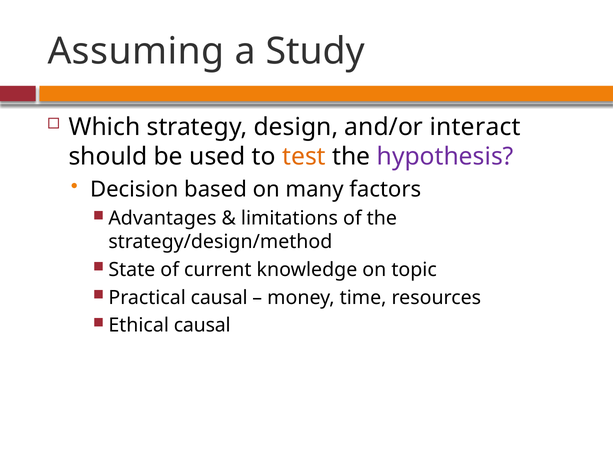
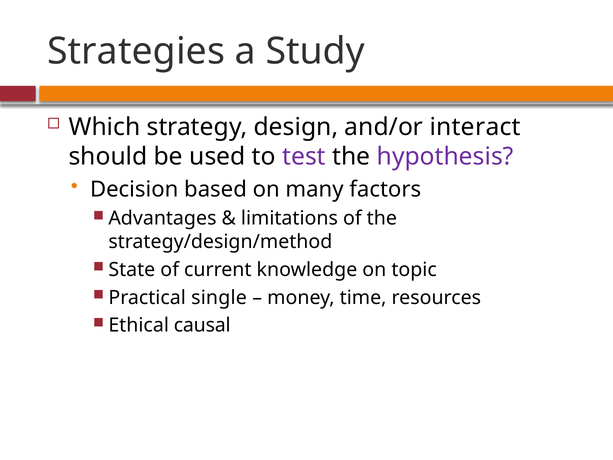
Assuming: Assuming -> Strategies
test colour: orange -> purple
Practical causal: causal -> single
